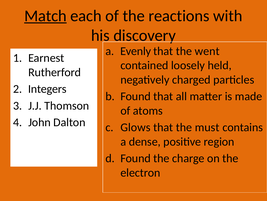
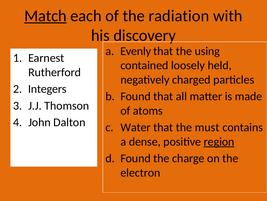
reactions: reactions -> radiation
went: went -> using
Glows: Glows -> Water
region underline: none -> present
